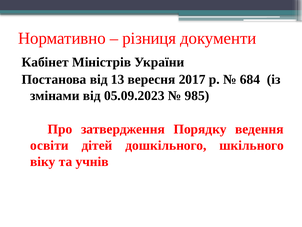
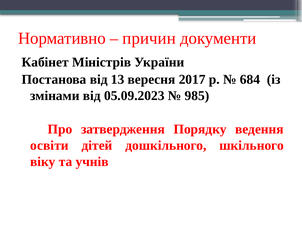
різниця: різниця -> причин
